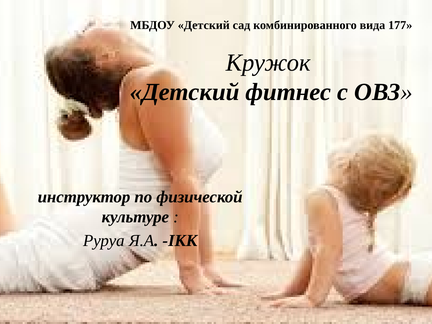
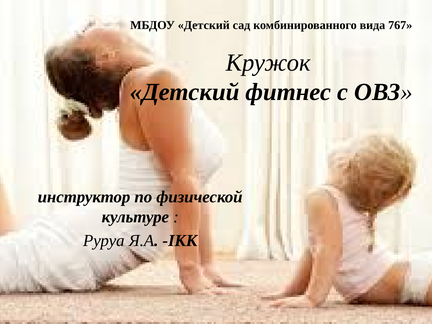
177: 177 -> 767
